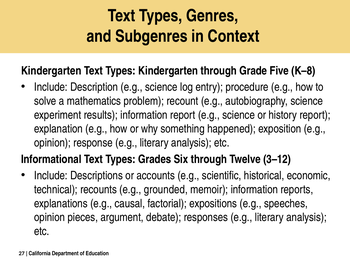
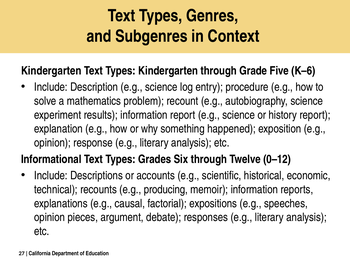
K–8: K–8 -> K–6
3–12: 3–12 -> 0–12
grounded: grounded -> producing
